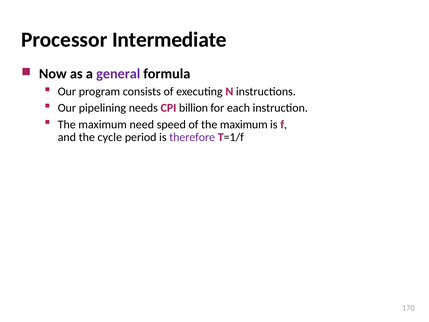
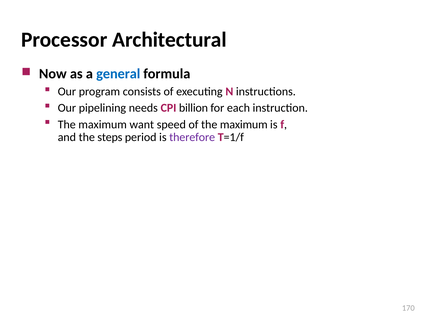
Intermediate: Intermediate -> Architectural
general colour: purple -> blue
need: need -> want
cycle: cycle -> steps
